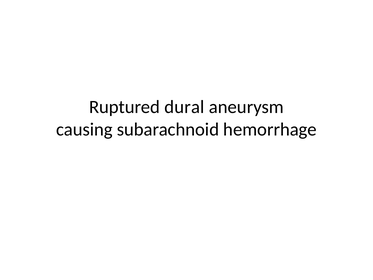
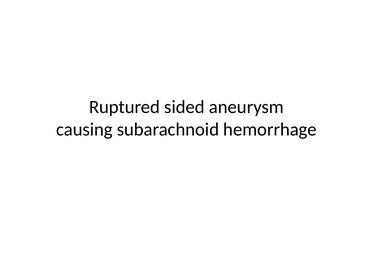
dural: dural -> sided
